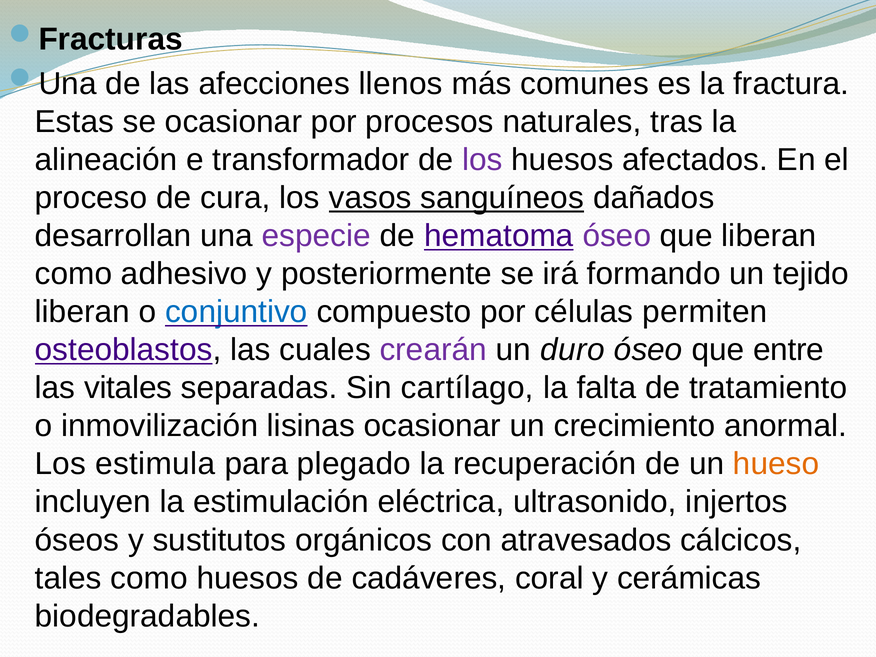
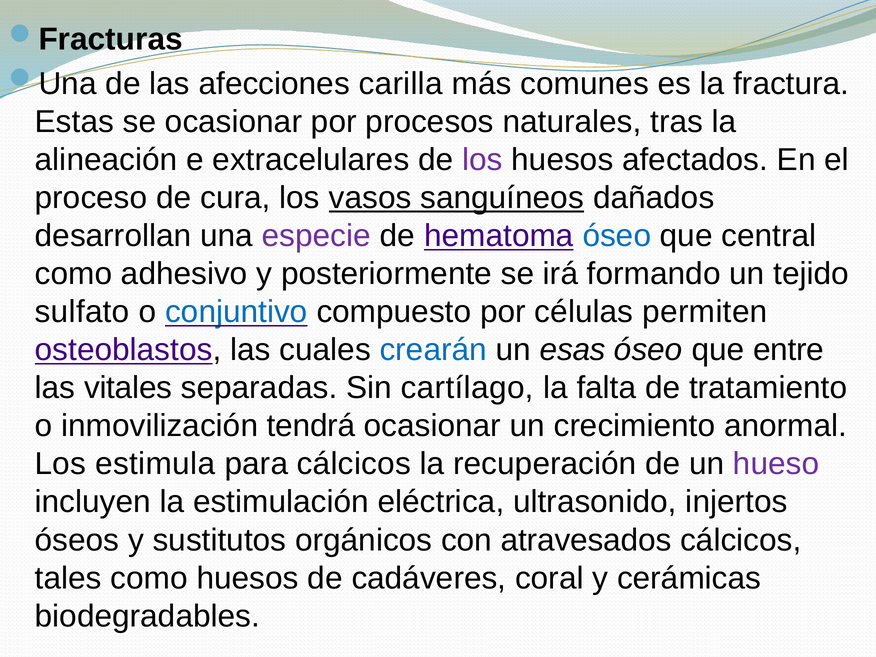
llenos: llenos -> carilla
transformador: transformador -> extracelulares
óseo at (617, 236) colour: purple -> blue
que liberan: liberan -> central
liberan at (82, 312): liberan -> sulfato
crearán colour: purple -> blue
duro: duro -> esas
lisinas: lisinas -> tendrá
para plegado: plegado -> cálcicos
hueso colour: orange -> purple
